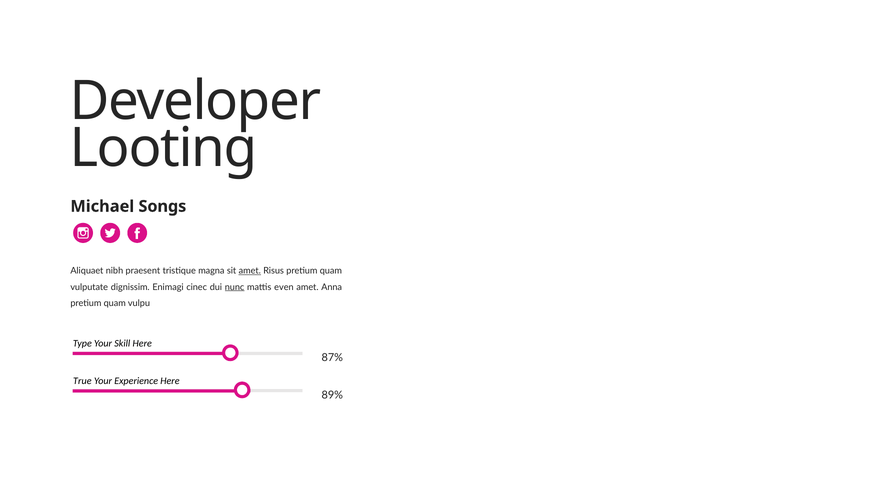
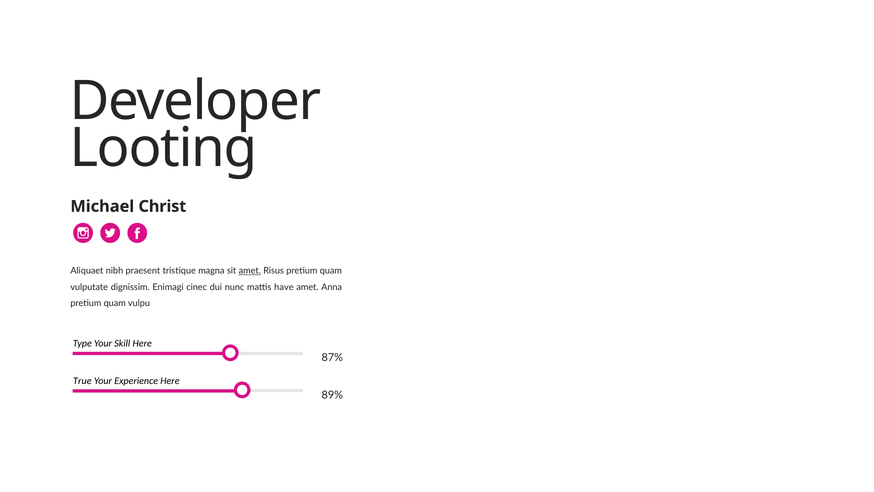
Songs: Songs -> Christ
nunc underline: present -> none
even: even -> have
